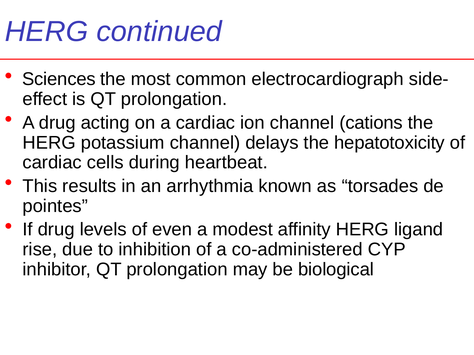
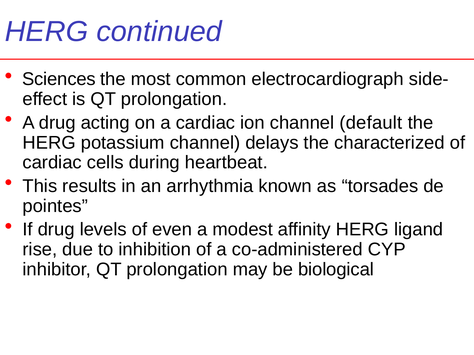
cations: cations -> default
hepatotoxicity: hepatotoxicity -> characterized
